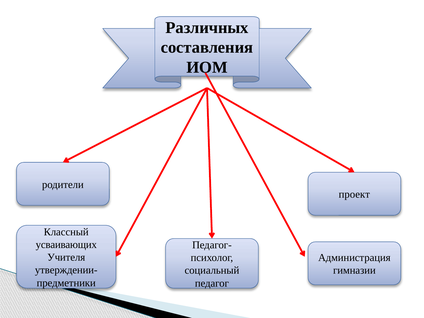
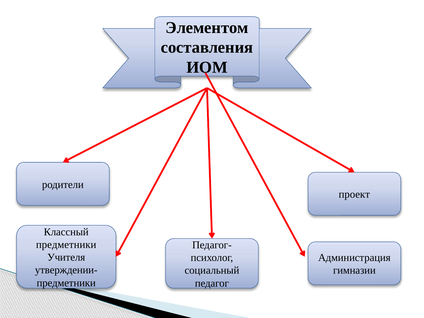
Различных: Различных -> Элементом
усваивающих at (66, 245): усваивающих -> предметники
